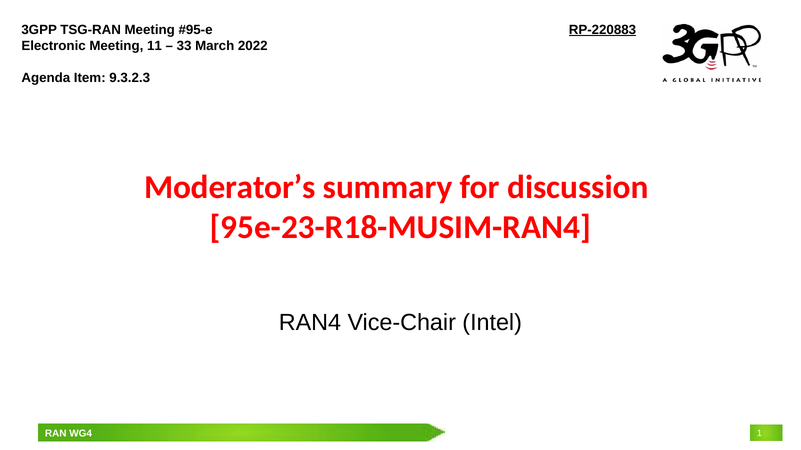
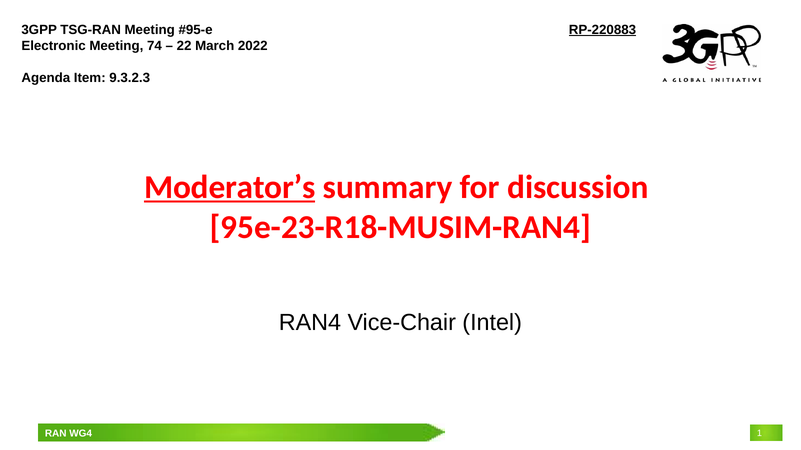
11: 11 -> 74
33: 33 -> 22
Moderator’s underline: none -> present
